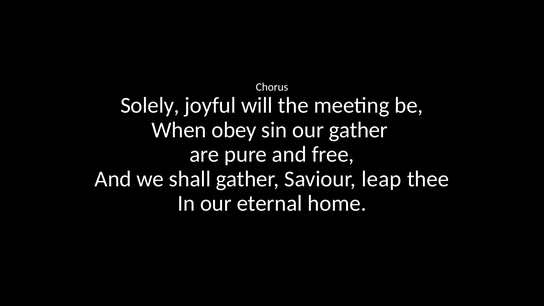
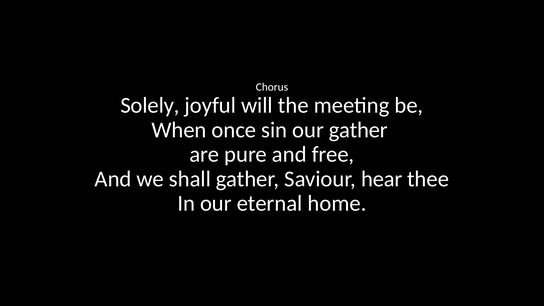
obey: obey -> once
leap: leap -> hear
